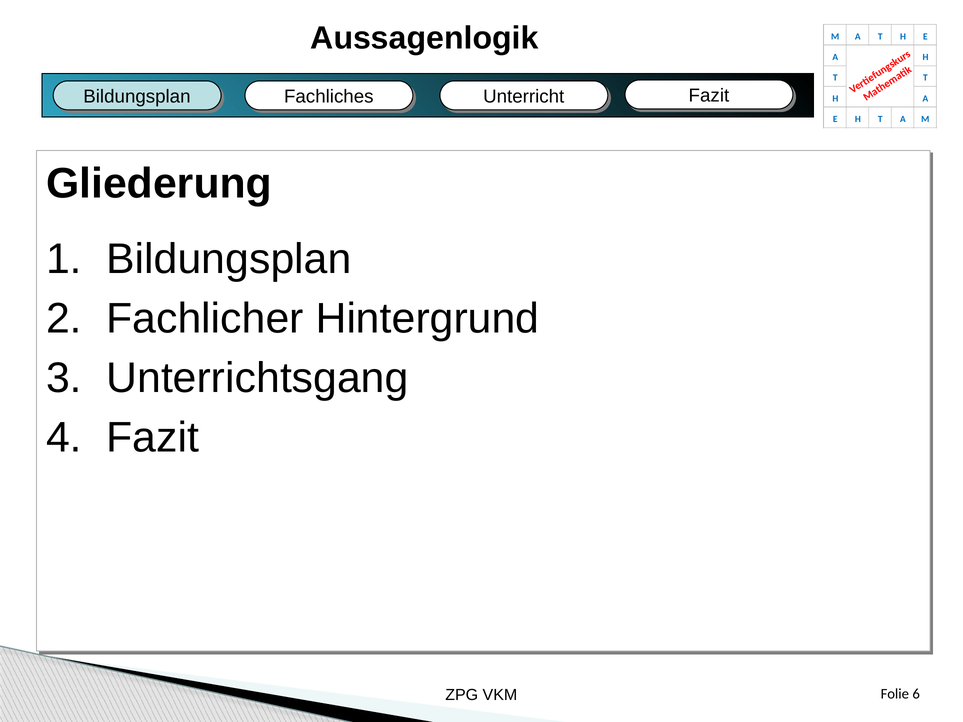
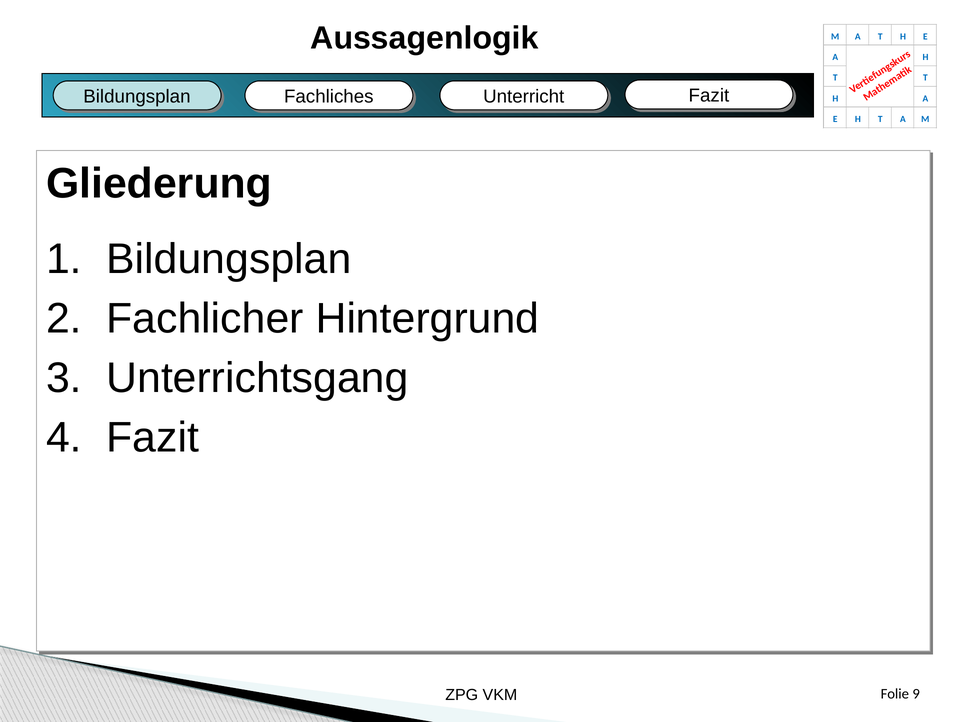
6: 6 -> 9
